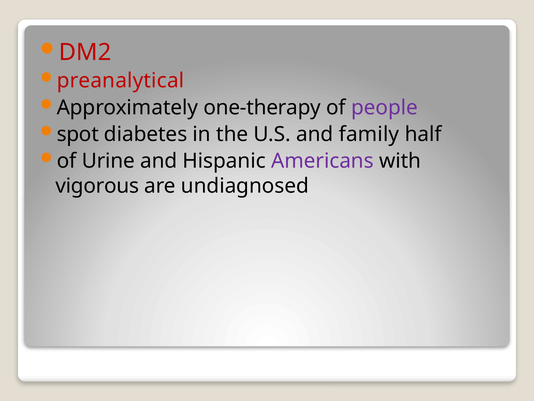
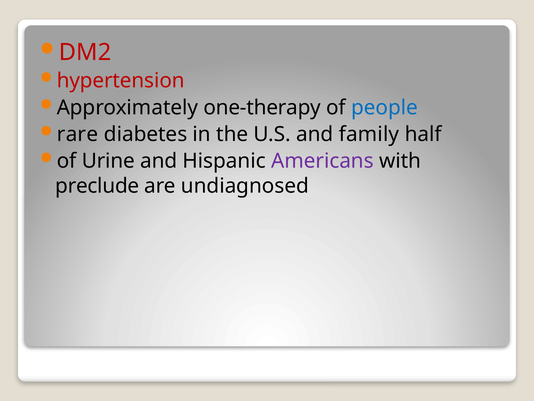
preanalytical: preanalytical -> hypertension
people colour: purple -> blue
spot: spot -> rare
vigorous: vigorous -> preclude
